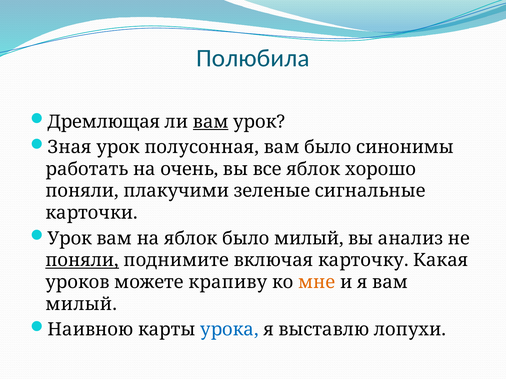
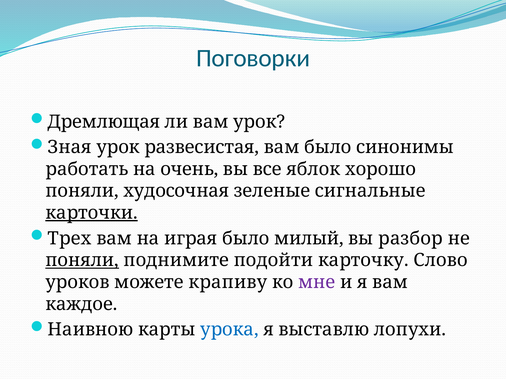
Полюбила: Полюбила -> Поговорки
вам at (211, 122) underline: present -> none
полусонная: полусонная -> развесистая
плакучими: плакучими -> худосочная
карточки underline: none -> present
Урок at (70, 239): Урок -> Трех
на яблок: яблок -> играя
анализ: анализ -> разбор
включая: включая -> подойти
Какая: Какая -> Слово
мне colour: orange -> purple
милый at (81, 304): милый -> каждое
